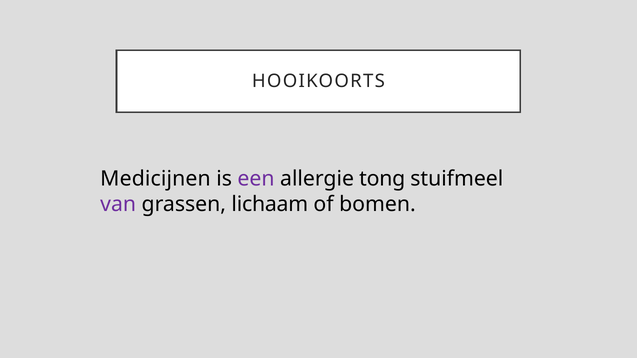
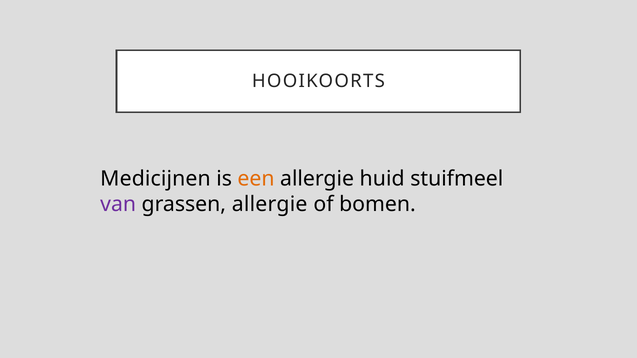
een colour: purple -> orange
tong: tong -> huid
grassen lichaam: lichaam -> allergie
